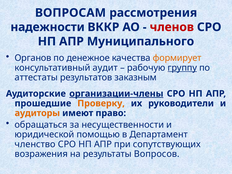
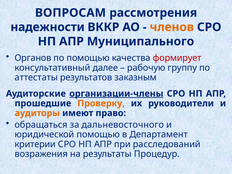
членов colour: red -> orange
по денежное: денежное -> помощью
формирует colour: orange -> red
аудит: аудит -> далее
группу underline: present -> none
несущественности: несущественности -> дальневосточного
членство: членство -> критерии
сопутствующих: сопутствующих -> расследований
Вопросов: Вопросов -> Процедур
